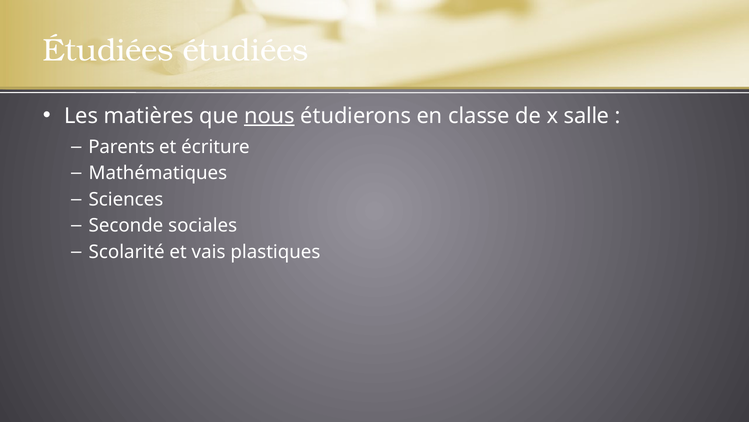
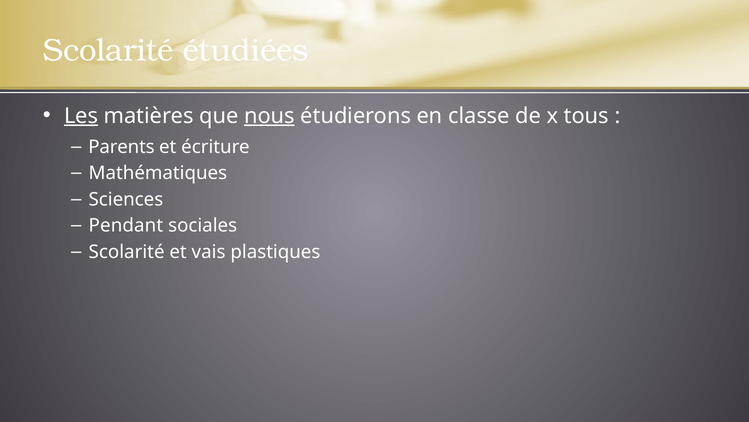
Étudiées at (108, 50): Étudiées -> Scolarité
Les underline: none -> present
salle: salle -> tous
Seconde: Seconde -> Pendant
